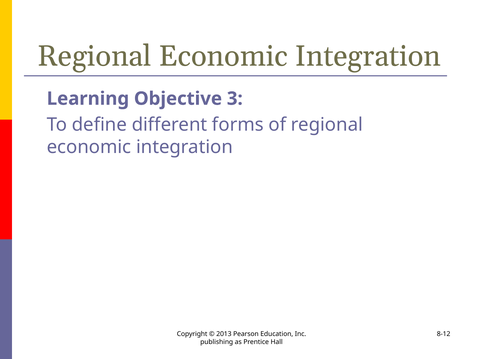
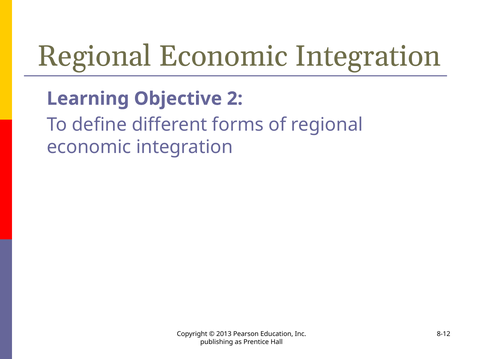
3: 3 -> 2
